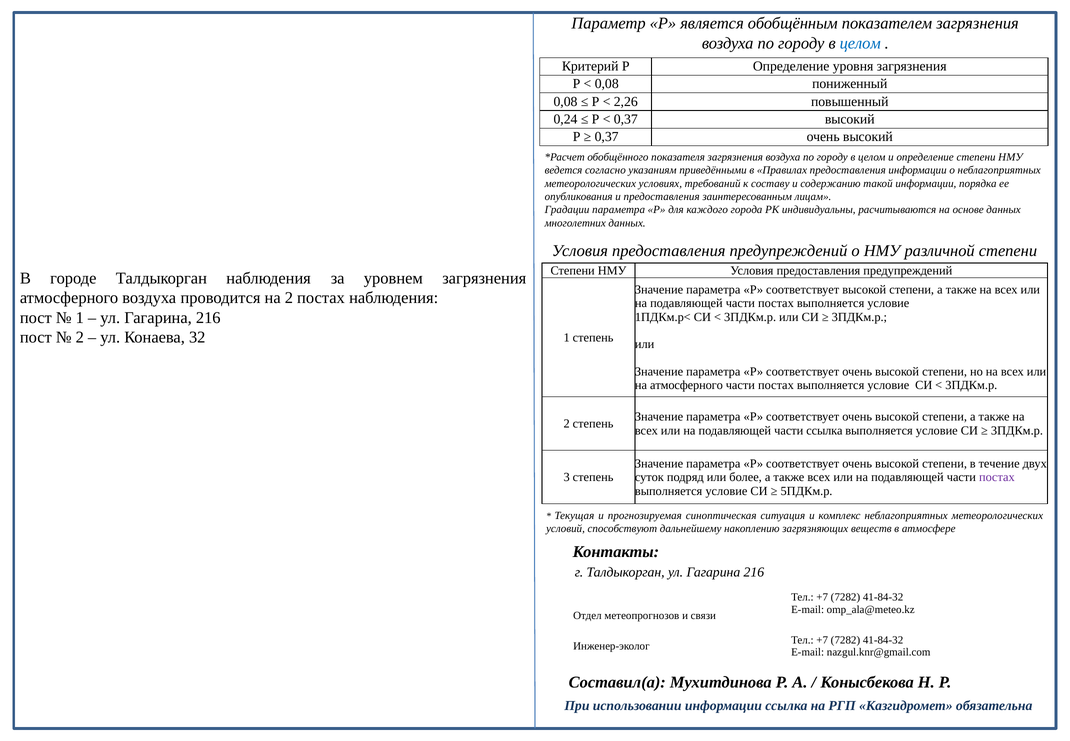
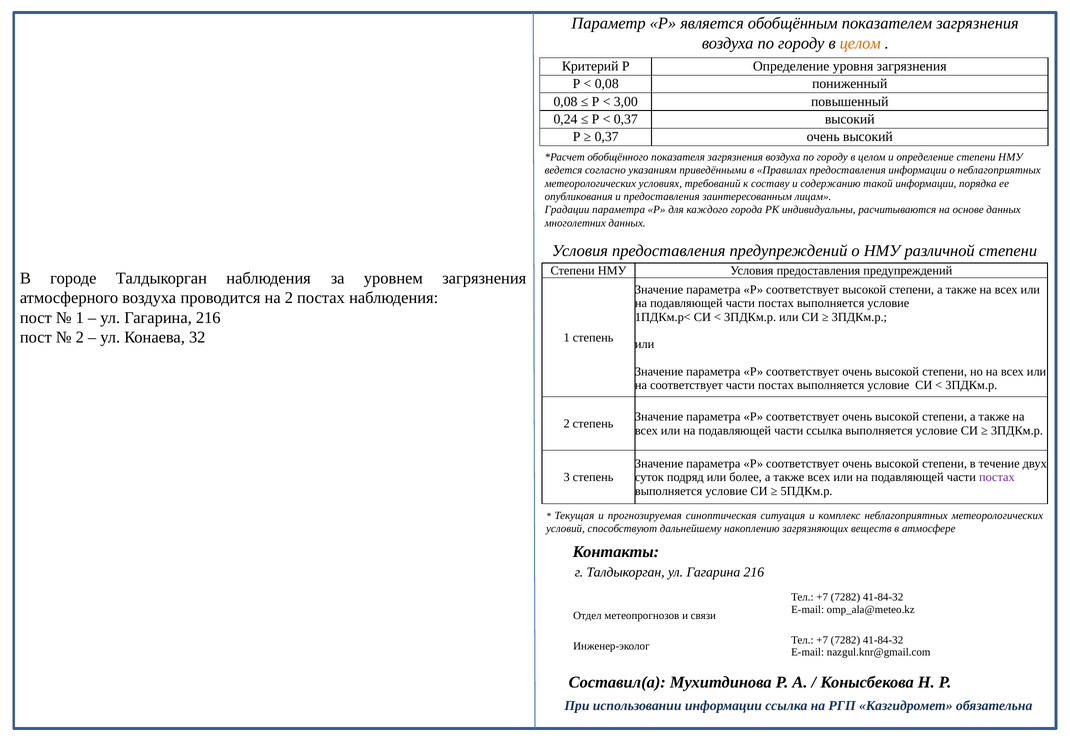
целом at (860, 43) colour: blue -> orange
2,26: 2,26 -> 3,00
на атмосферного: атмосферного -> соответствует
